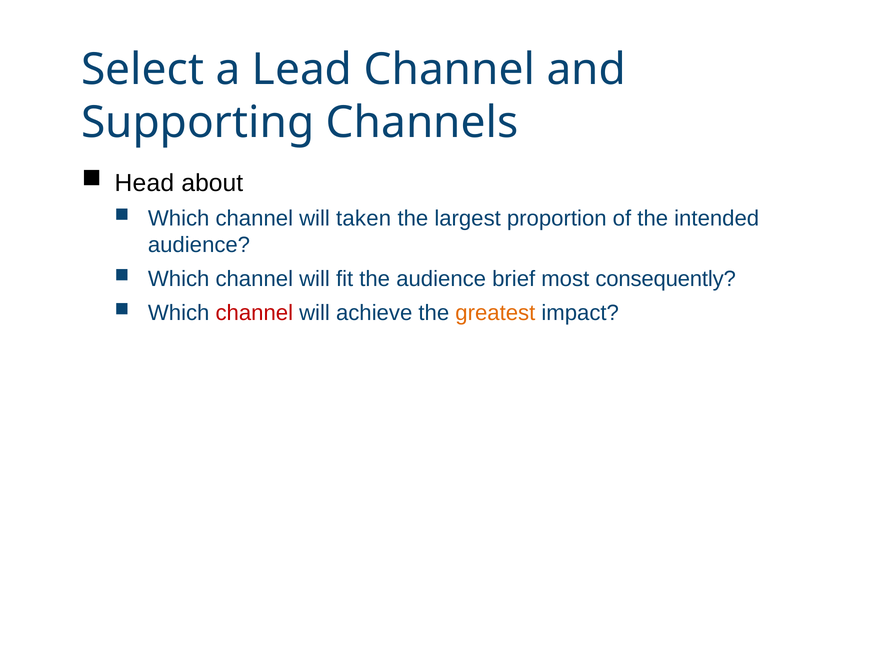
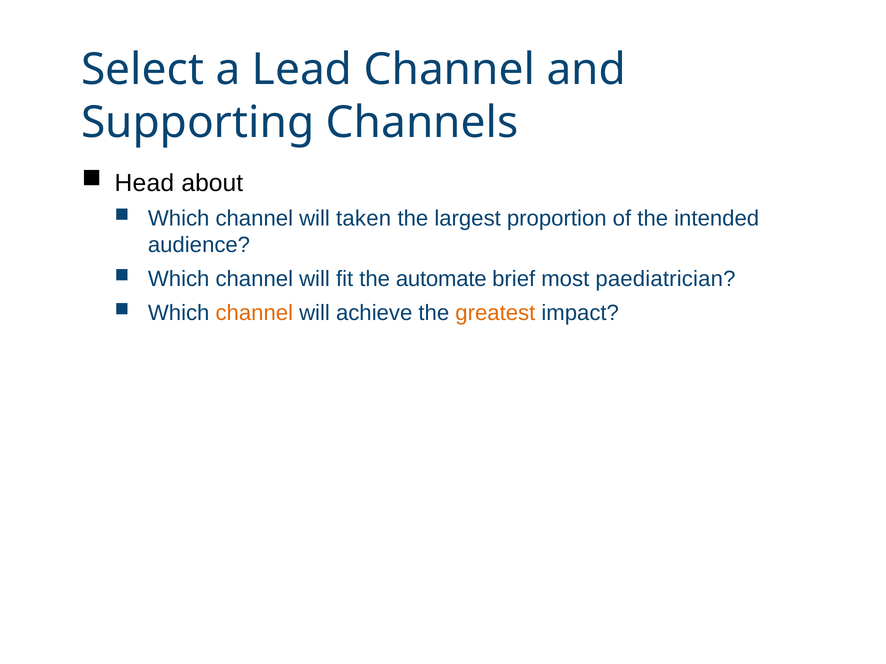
the audience: audience -> automate
consequently: consequently -> paediatrician
channel at (254, 313) colour: red -> orange
